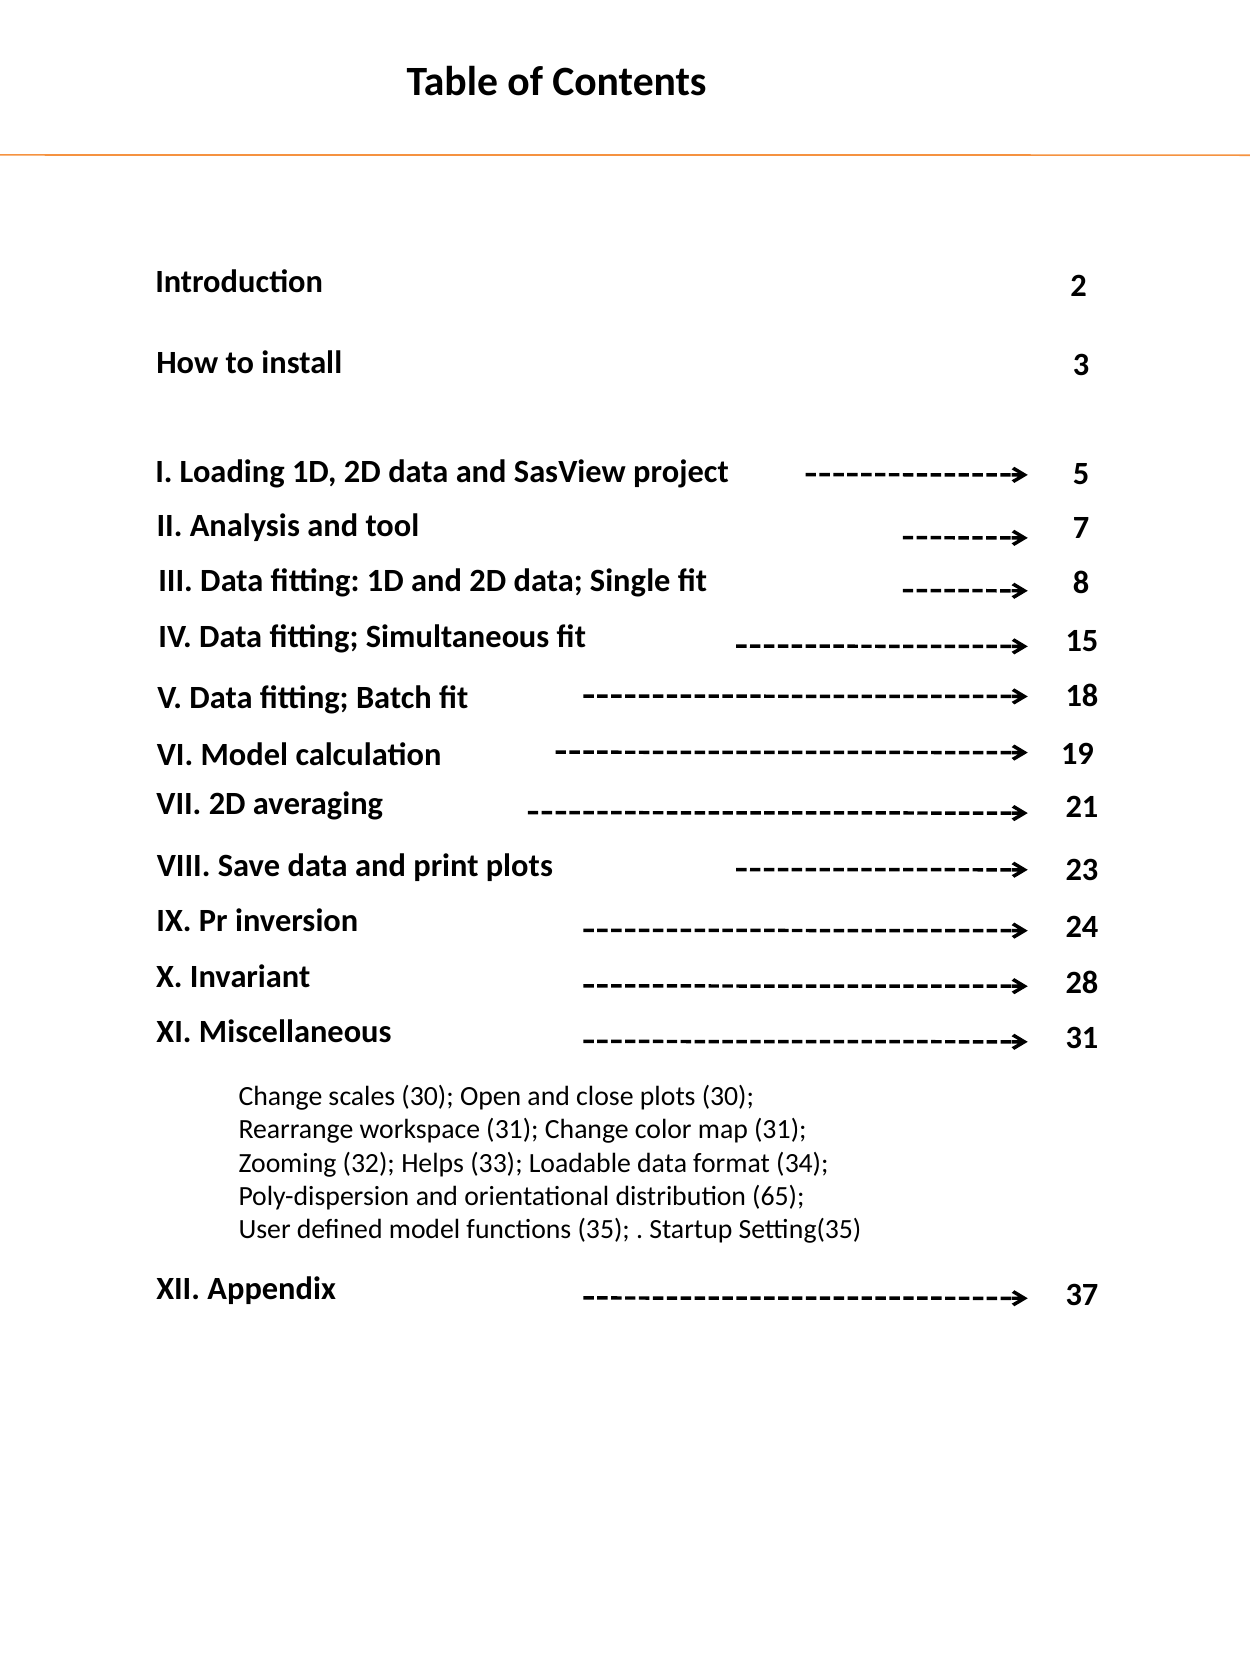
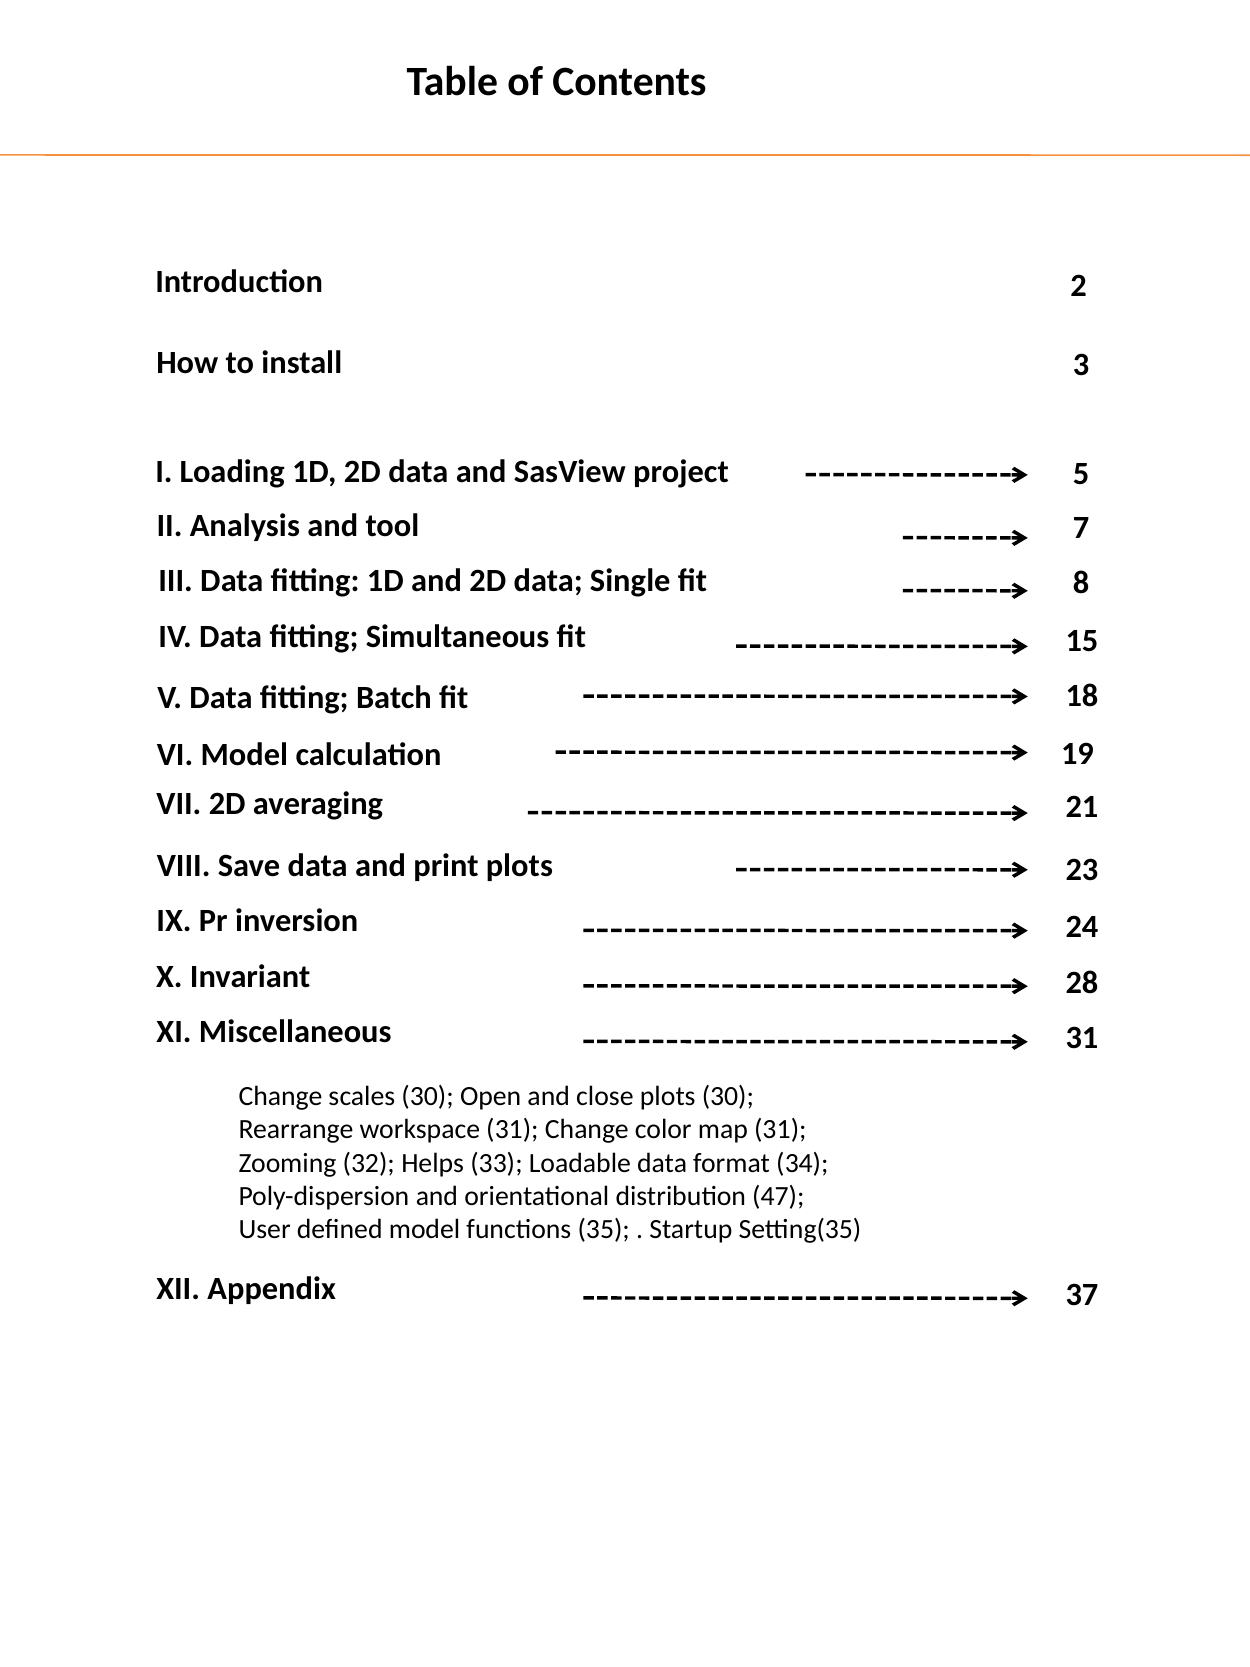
65: 65 -> 47
